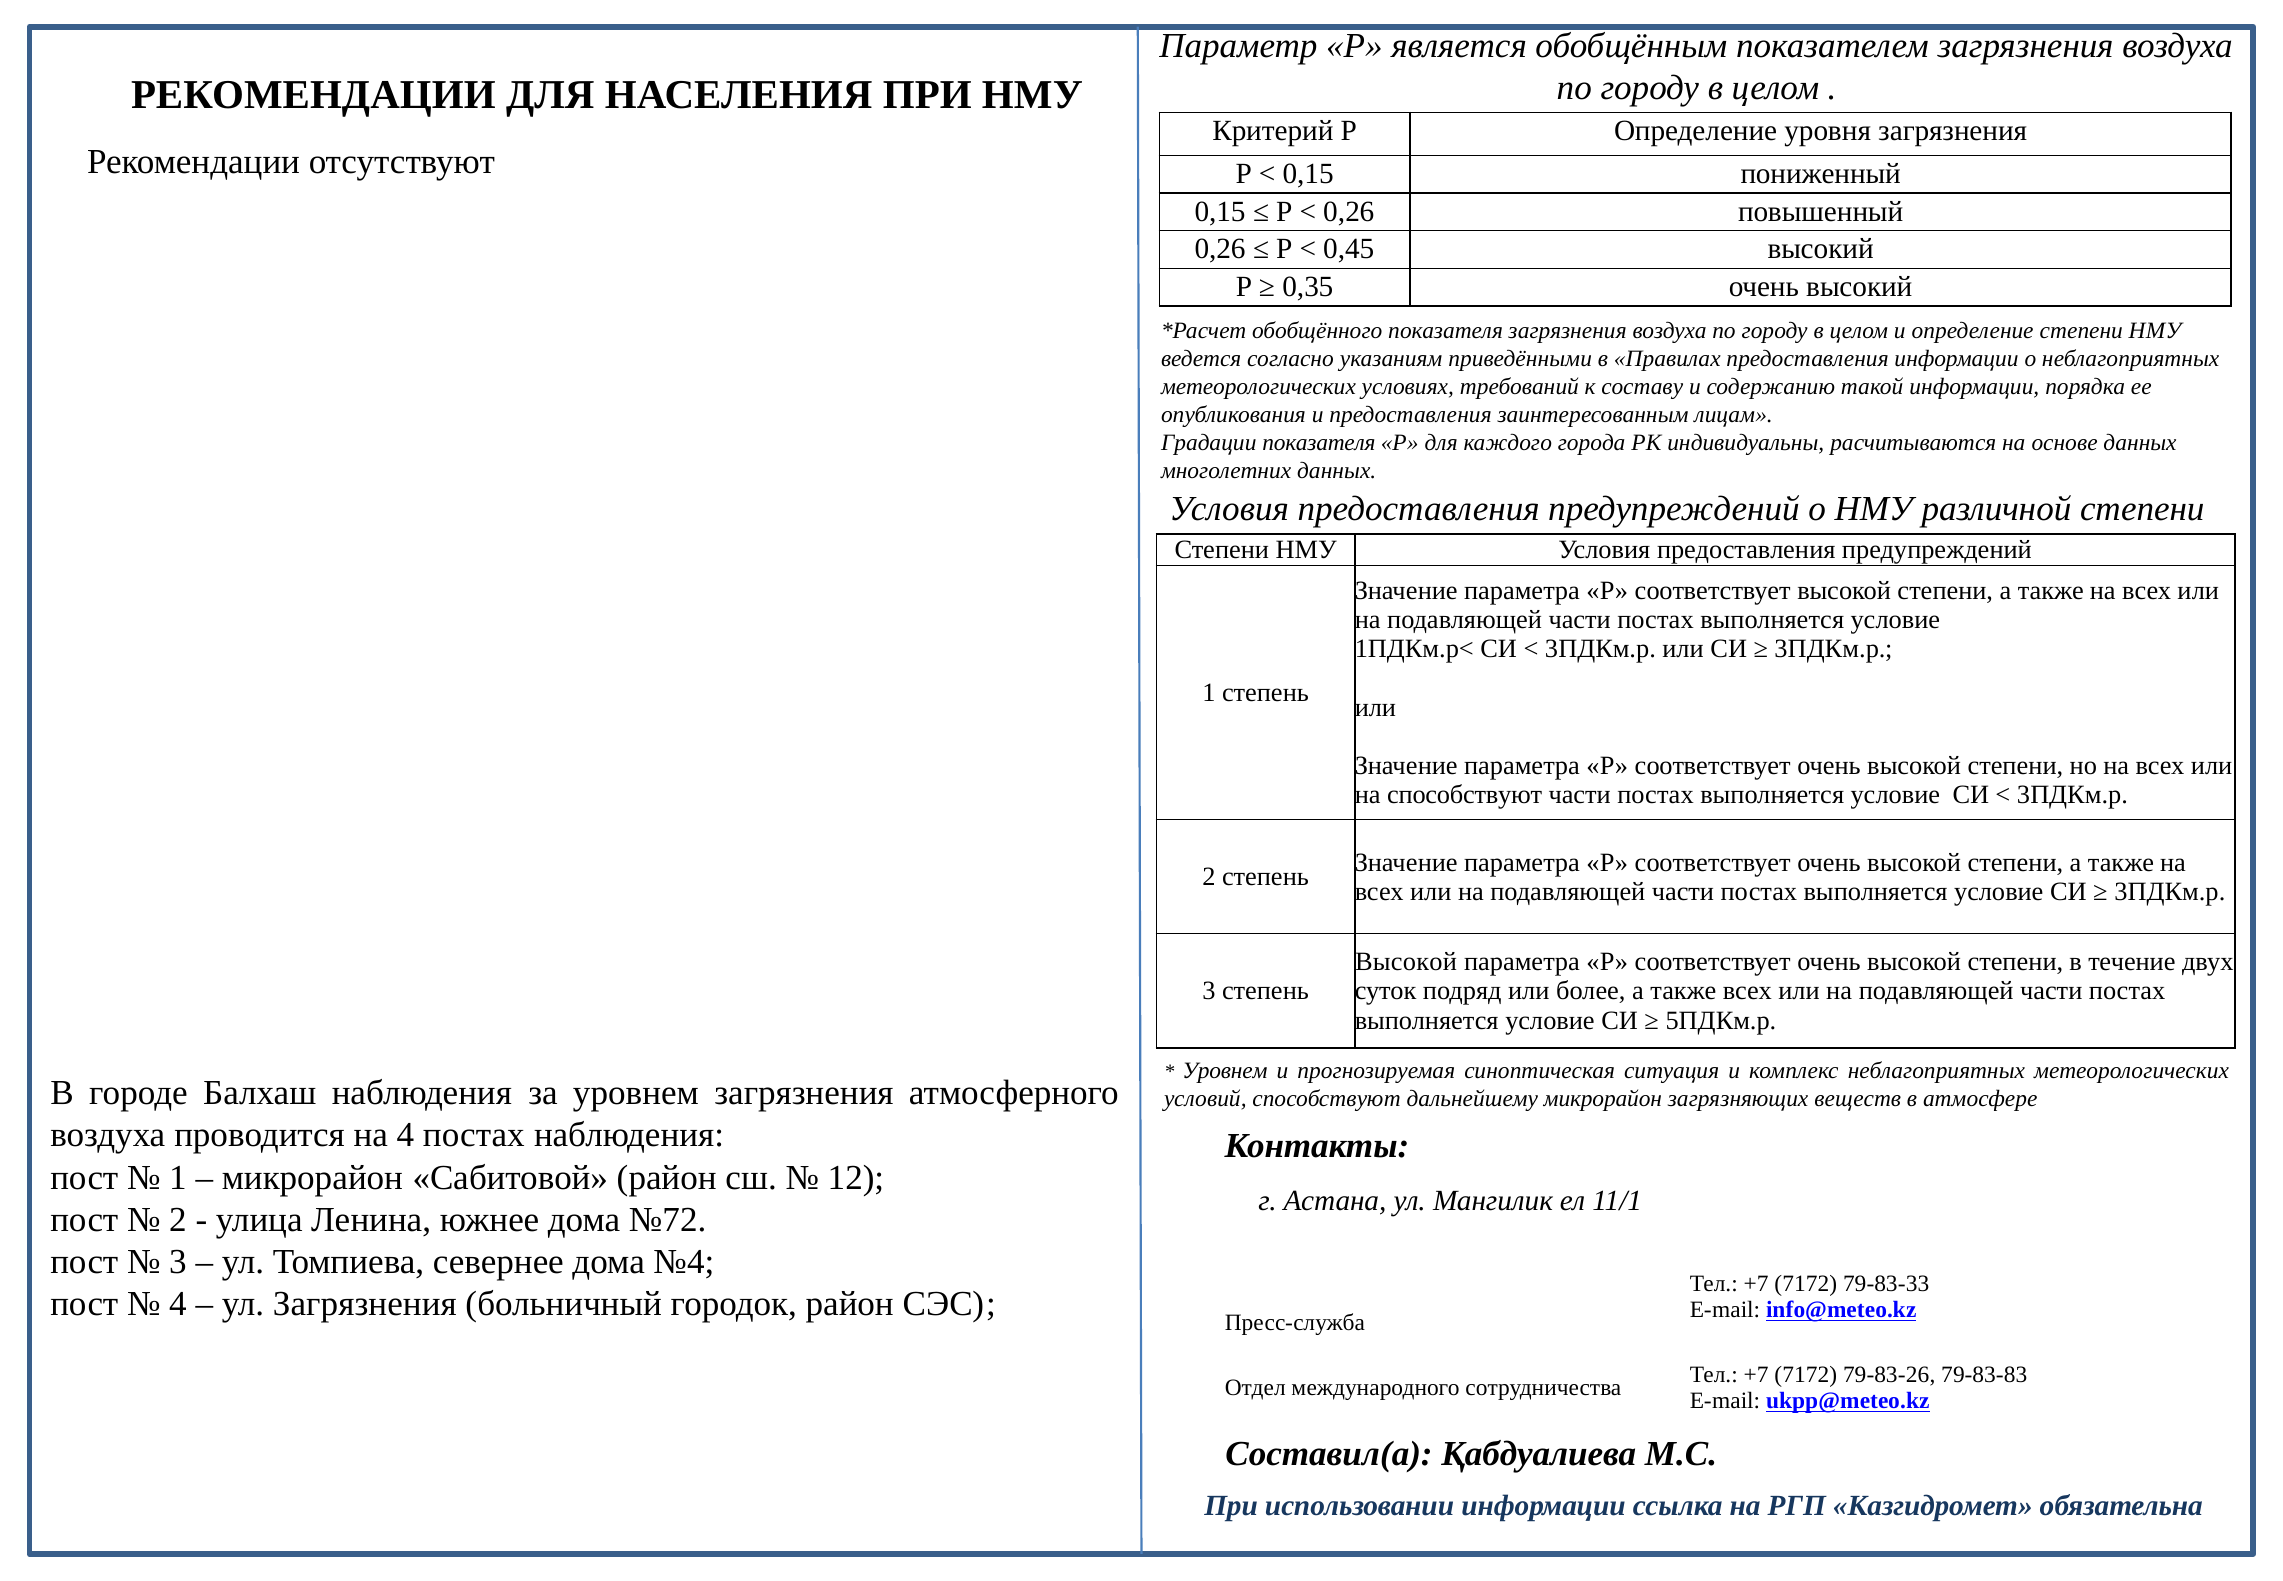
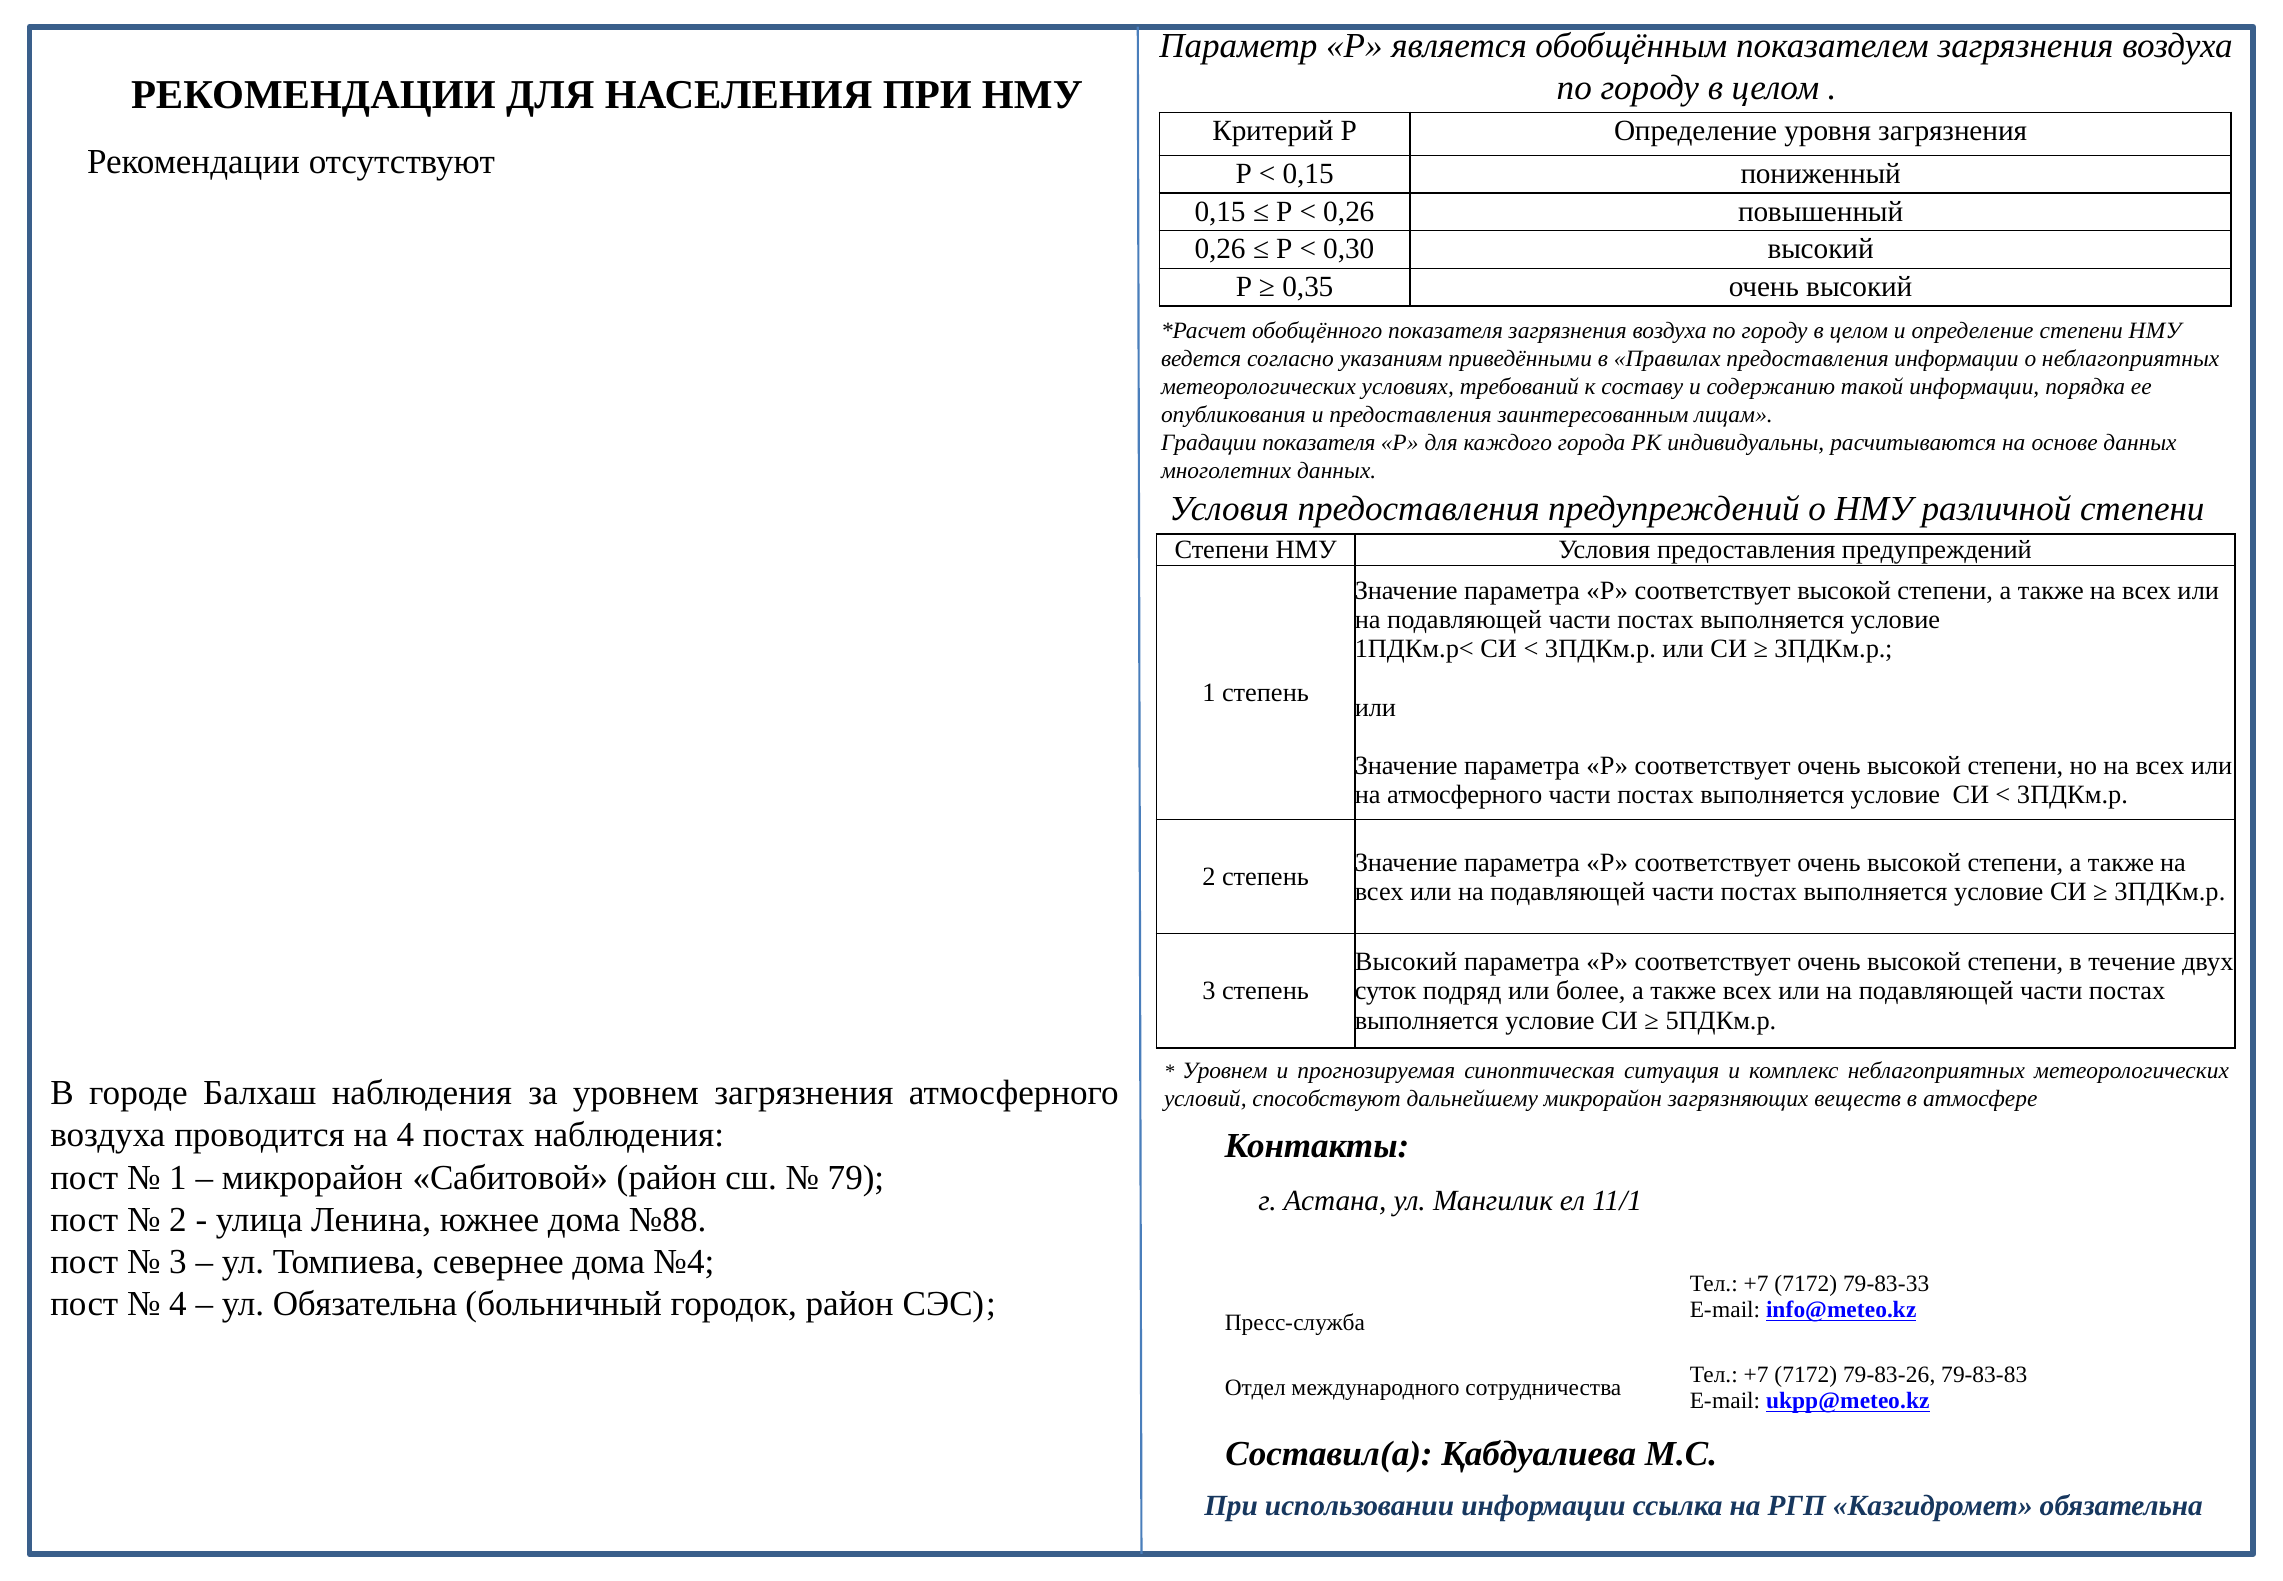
0,45: 0,45 -> 0,30
на способствуют: способствуют -> атмосферного
Высокой at (1406, 962): Высокой -> Высокий
12: 12 -> 79
№72: №72 -> №88
ул Загрязнения: Загрязнения -> Обязательна
